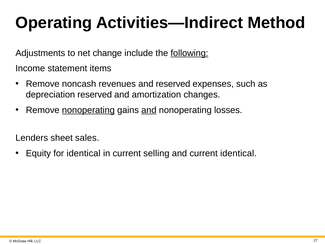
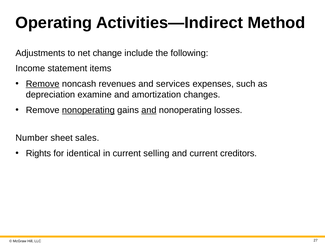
following underline: present -> none
Remove at (43, 84) underline: none -> present
and reserved: reserved -> services
depreciation reserved: reserved -> examine
Lenders: Lenders -> Number
Equity: Equity -> Rights
current identical: identical -> creditors
